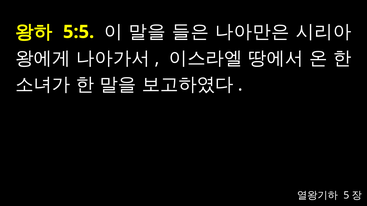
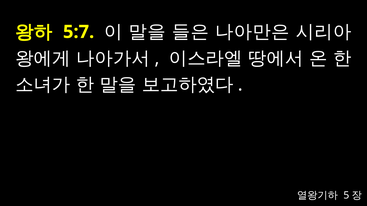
5:5: 5:5 -> 5:7
